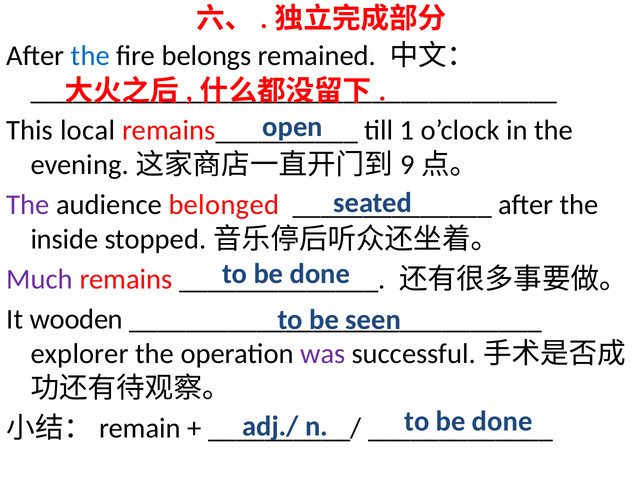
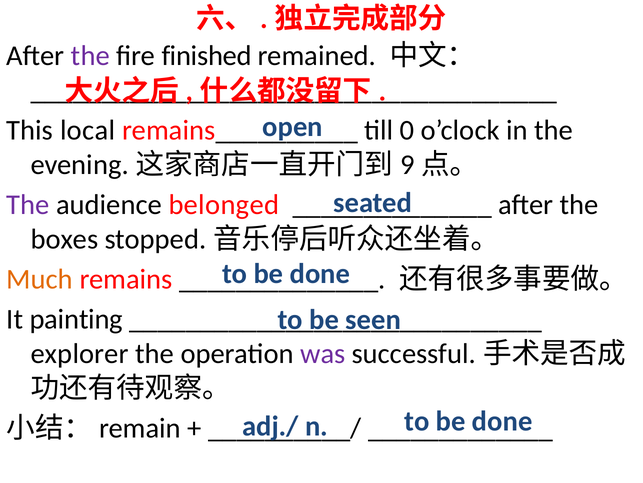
the at (90, 56) colour: blue -> purple
belongs: belongs -> finished
1: 1 -> 0
inside: inside -> boxes
Much colour: purple -> orange
wooden: wooden -> painting
